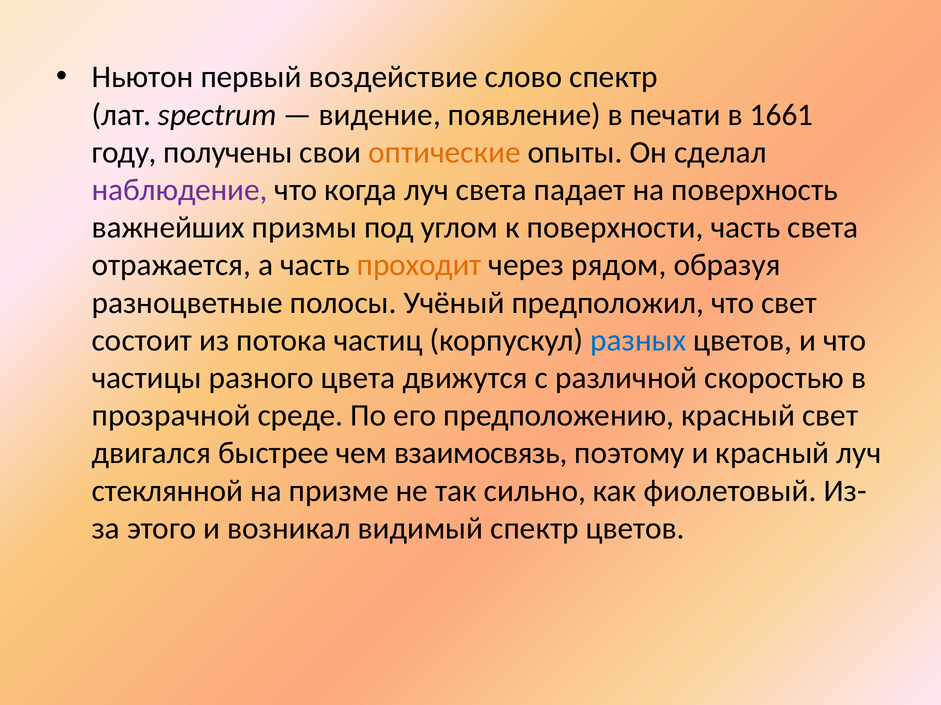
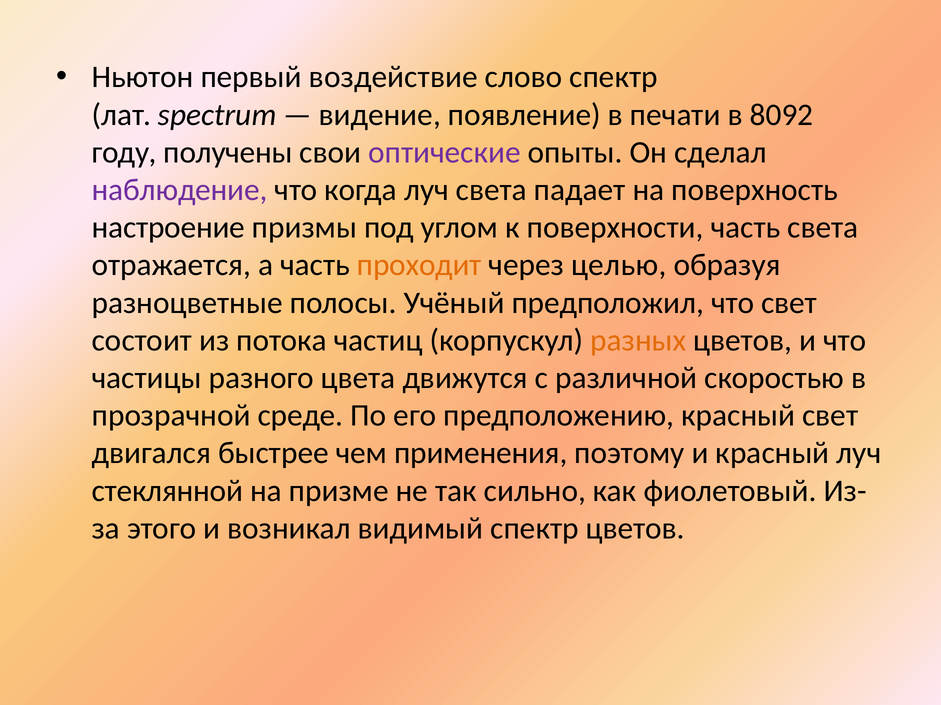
1661: 1661 -> 8092
оптические colour: orange -> purple
важнейших: важнейших -> настроение
рядом: рядом -> целью
разных colour: blue -> orange
взаимосвязь: взаимосвязь -> применения
